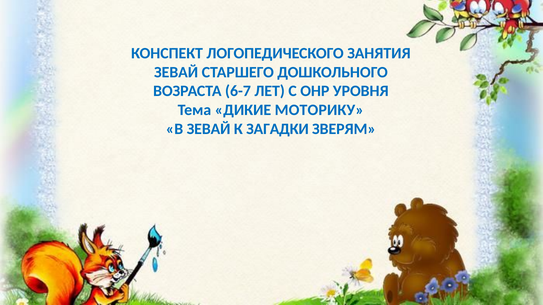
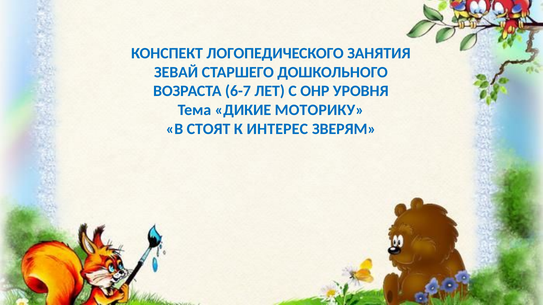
В ЗЕВАЙ: ЗЕВАЙ -> СТОЯТ
ЗАГАДКИ: ЗАГАДКИ -> ИНТЕРЕС
